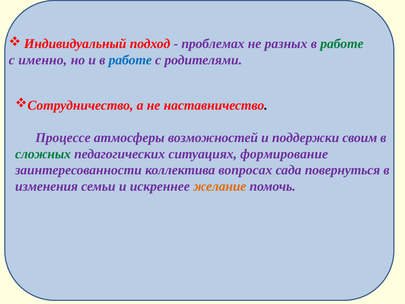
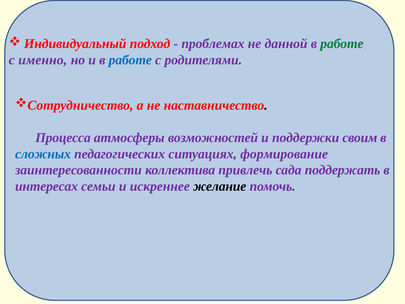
разных: разных -> данной
Процессе: Процессе -> Процесса
сложных colour: green -> blue
вопросах: вопросах -> привлечь
повернуться: повернуться -> поддержать
изменения: изменения -> интересах
желание colour: orange -> black
